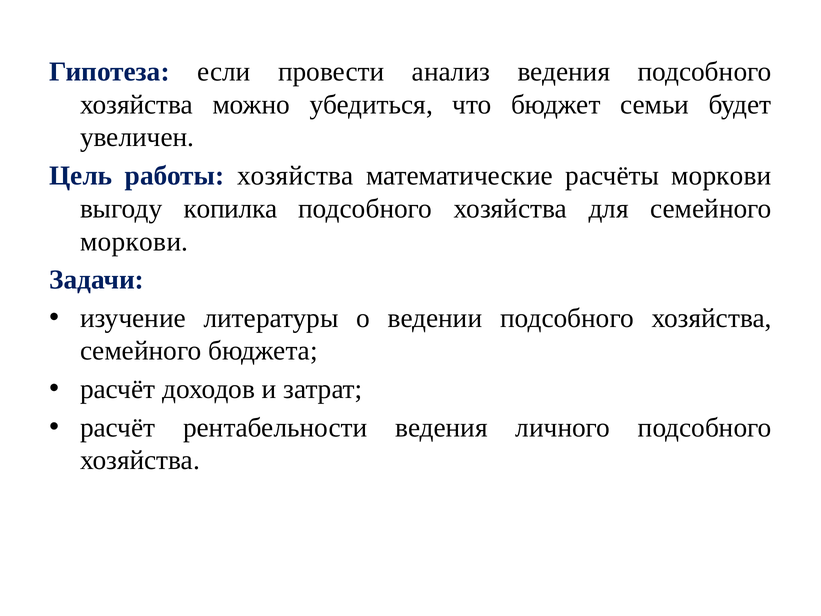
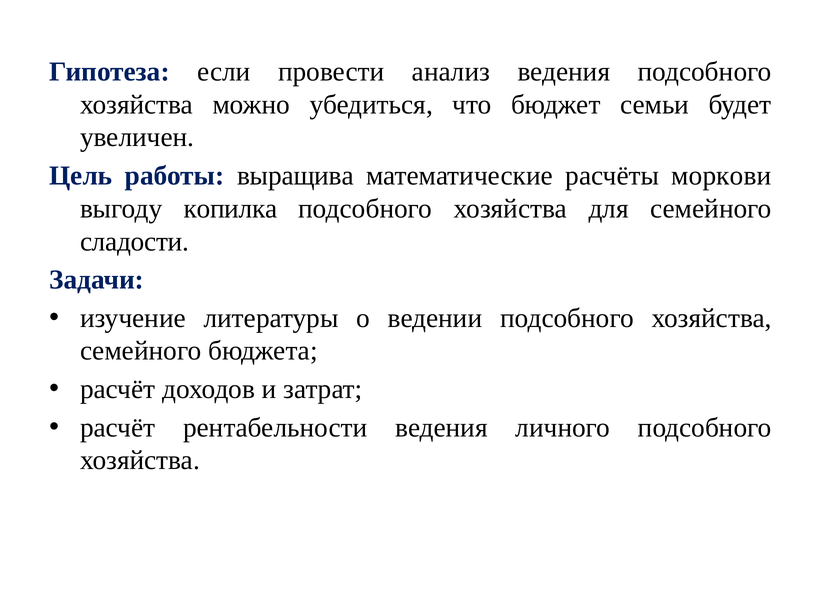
работы хозяйства: хозяйства -> выращива
моркови at (134, 241): моркови -> сладости
